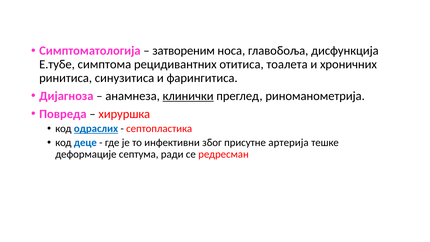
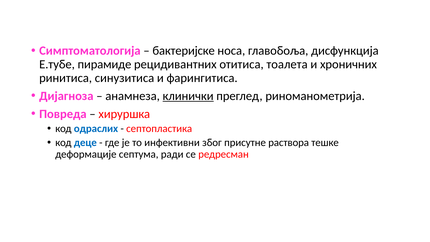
затвореним: затвореним -> бактеријске
симптома: симптома -> пирамиде
одраслих underline: present -> none
артерија: артерија -> раствора
